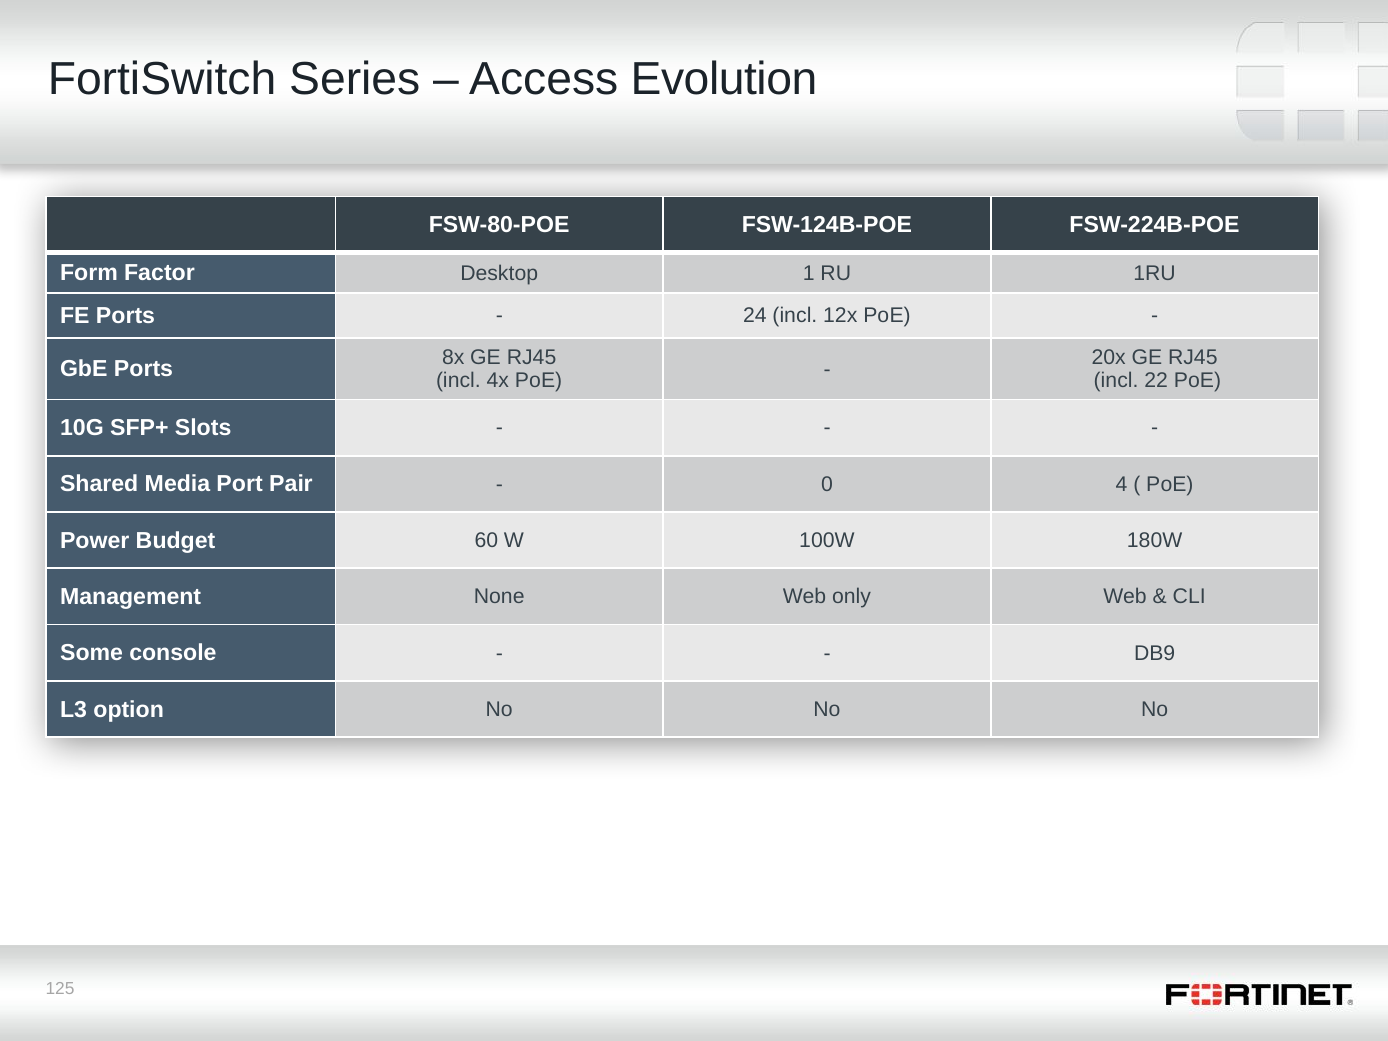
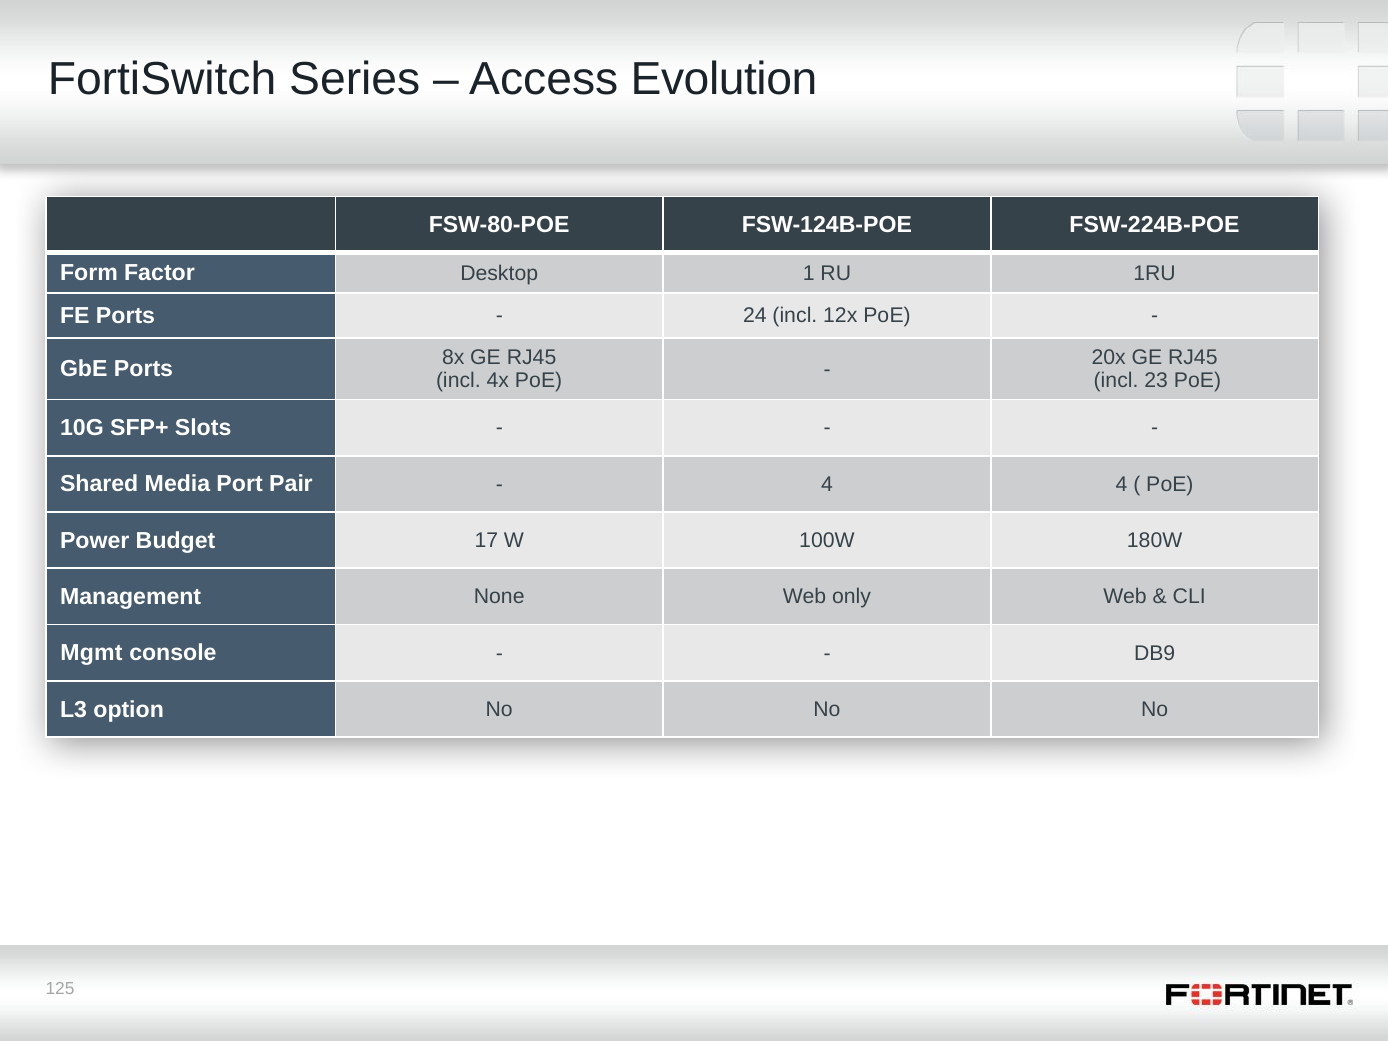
22: 22 -> 23
0 at (827, 484): 0 -> 4
60: 60 -> 17
Some: Some -> Mgmt
